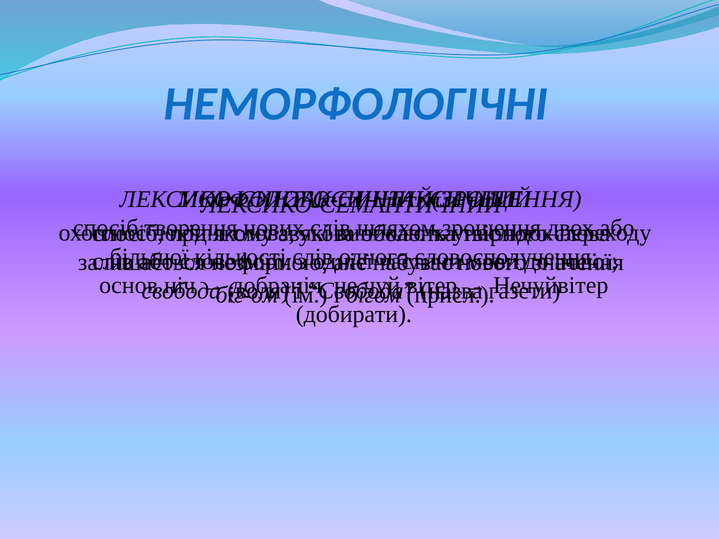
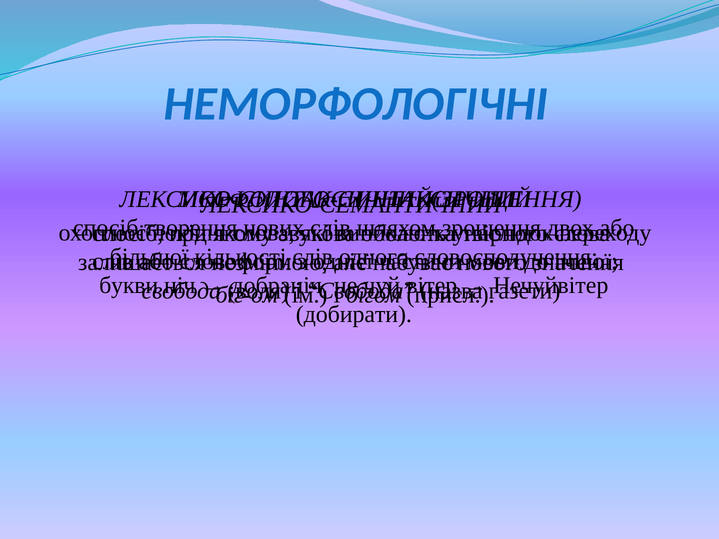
основ: основ -> букви
